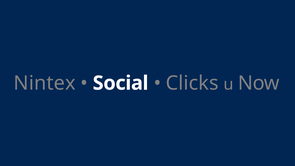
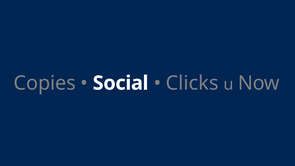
Nintex: Nintex -> Copies
